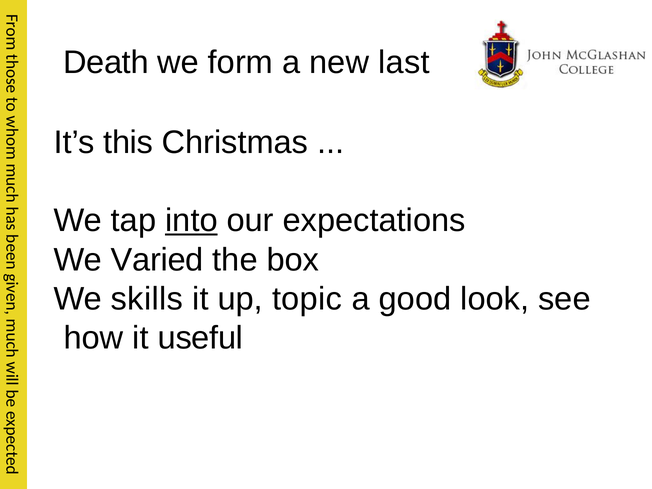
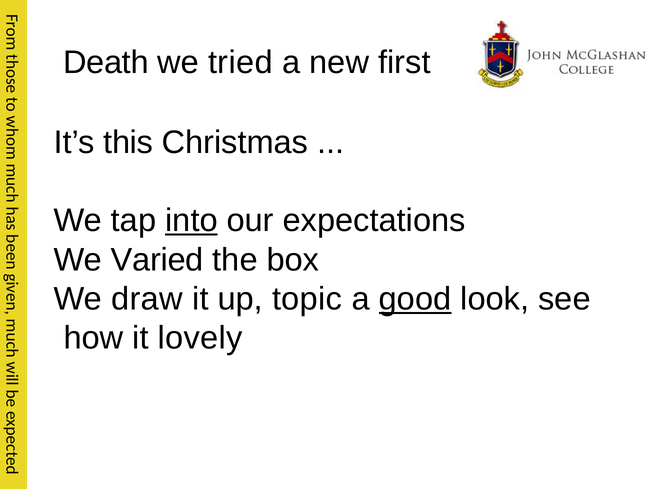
form: form -> tried
last: last -> first
skills: skills -> draw
good underline: none -> present
useful: useful -> lovely
